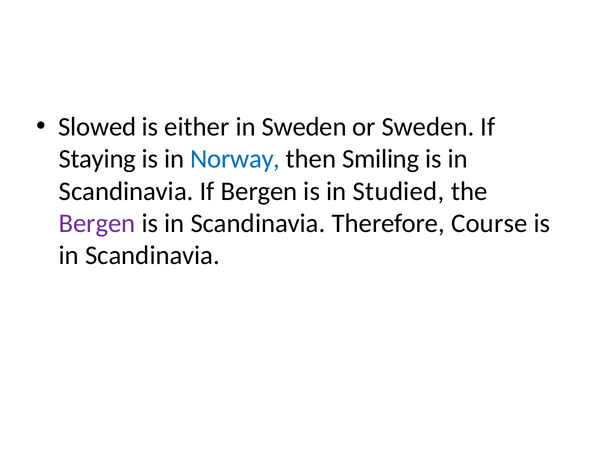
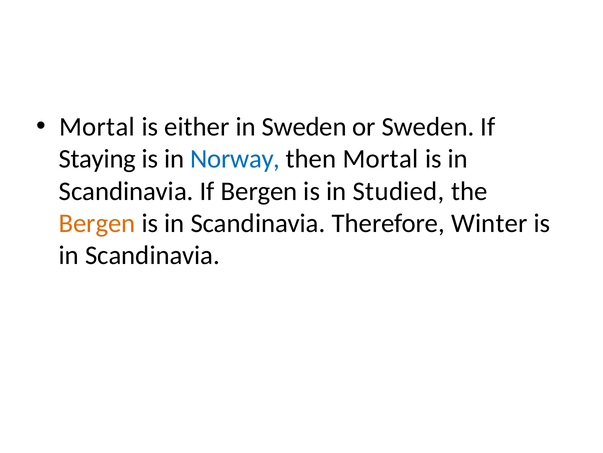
Slowed at (97, 126): Slowed -> Mortal
then Smiling: Smiling -> Mortal
Bergen at (97, 223) colour: purple -> orange
Course: Course -> Winter
